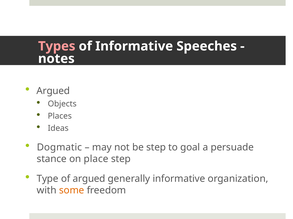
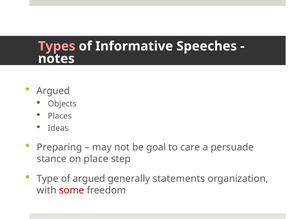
Dogmatic: Dogmatic -> Preparing
be step: step -> goal
goal: goal -> care
generally informative: informative -> statements
some colour: orange -> red
